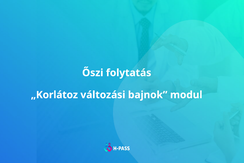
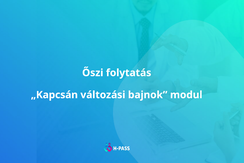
„Korlátoz: „Korlátoz -> „Kapcsán
